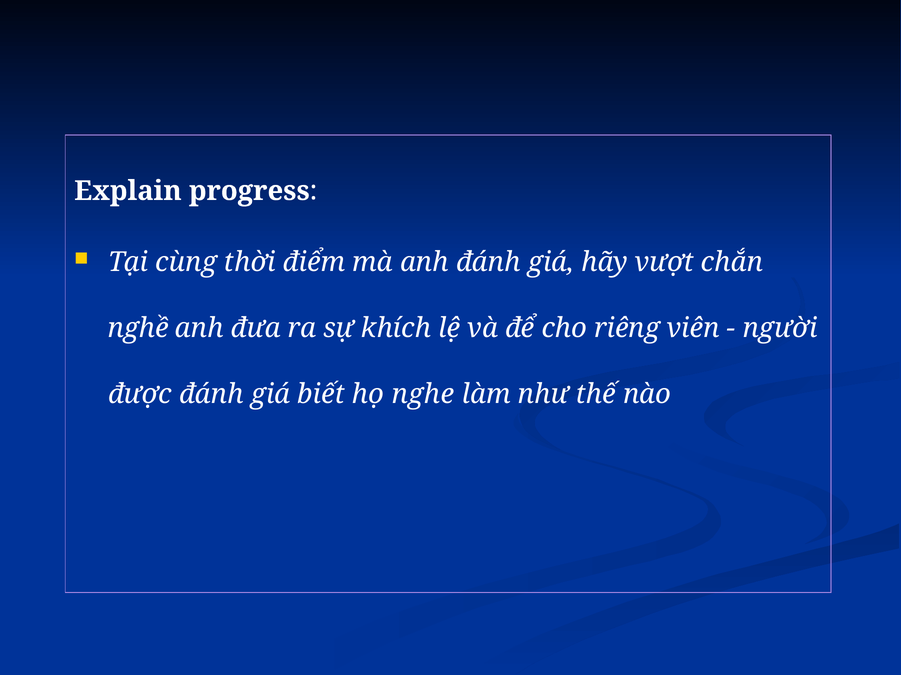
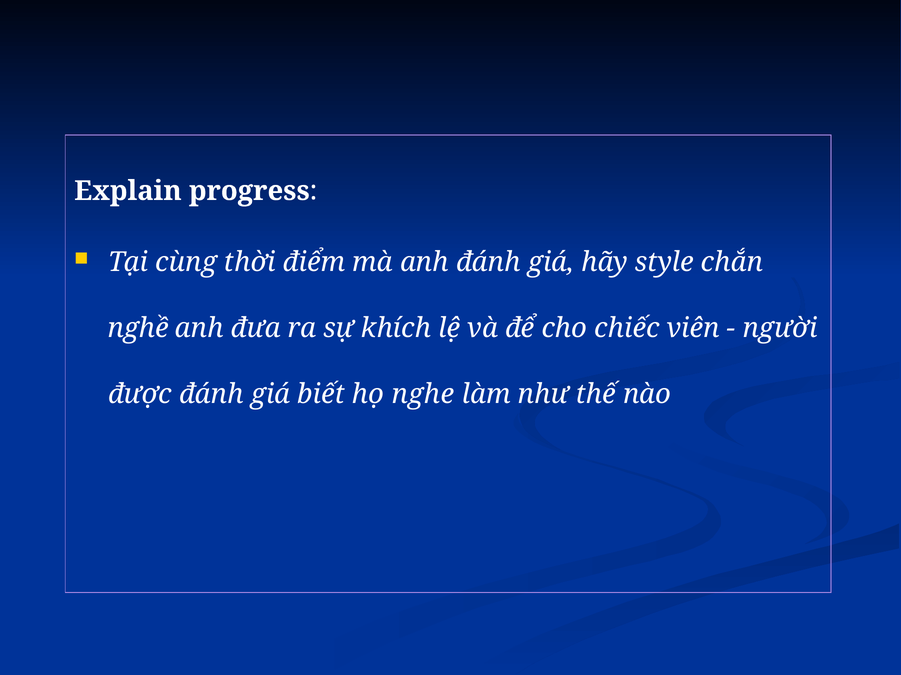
vượt: vượt -> style
riêng: riêng -> chiếc
